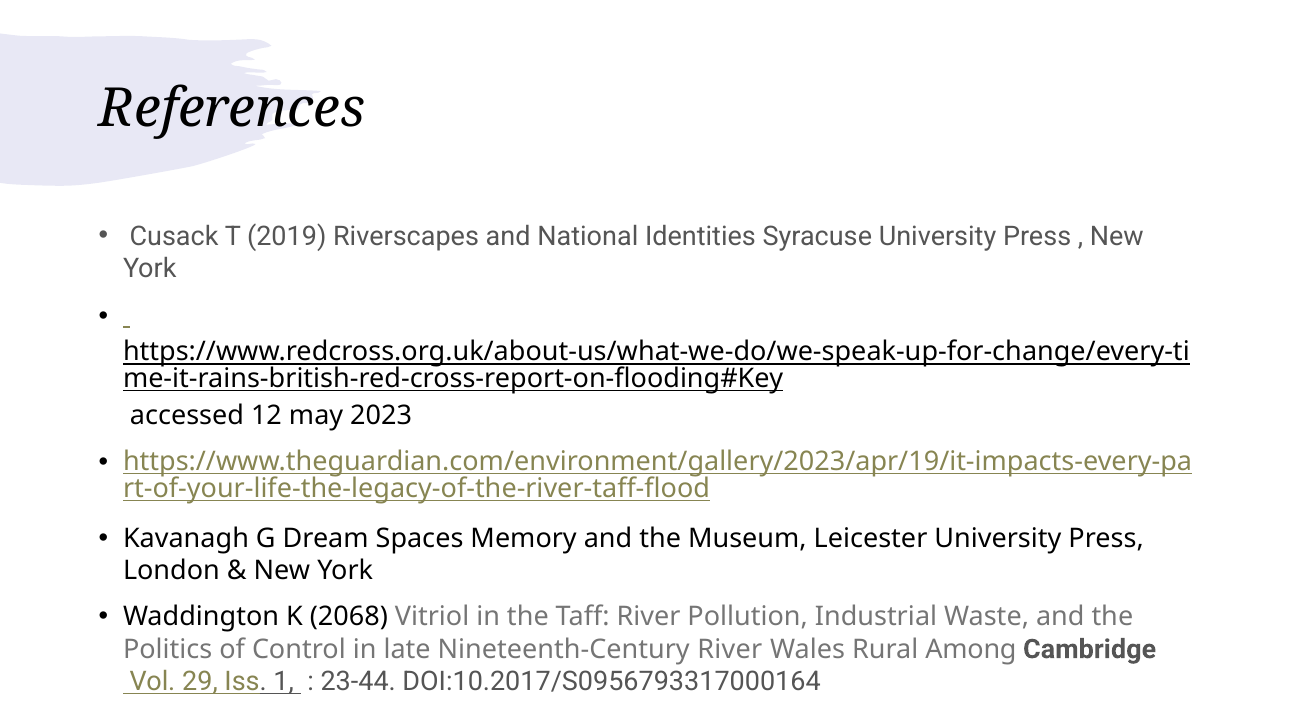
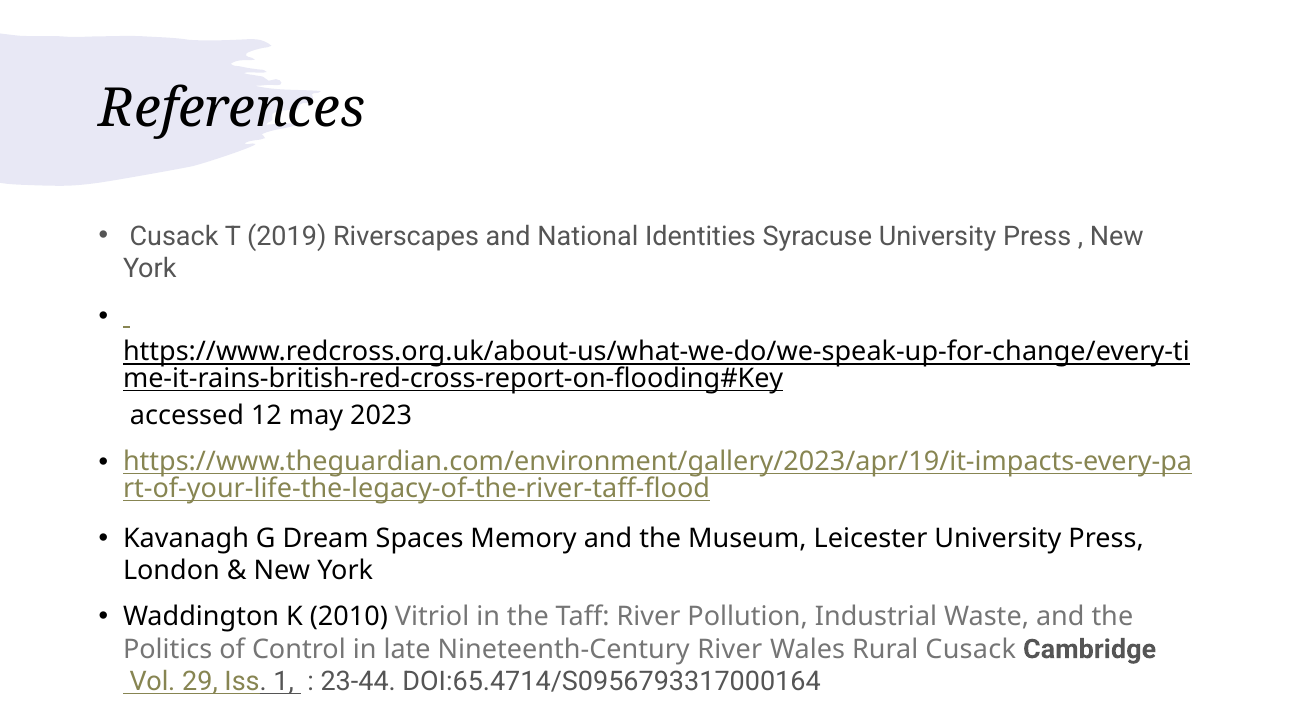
2068: 2068 -> 2010
Rural Among: Among -> Cusack
DOI:10.2017/S0956793317000164: DOI:10.2017/S0956793317000164 -> DOI:65.4714/S0956793317000164
